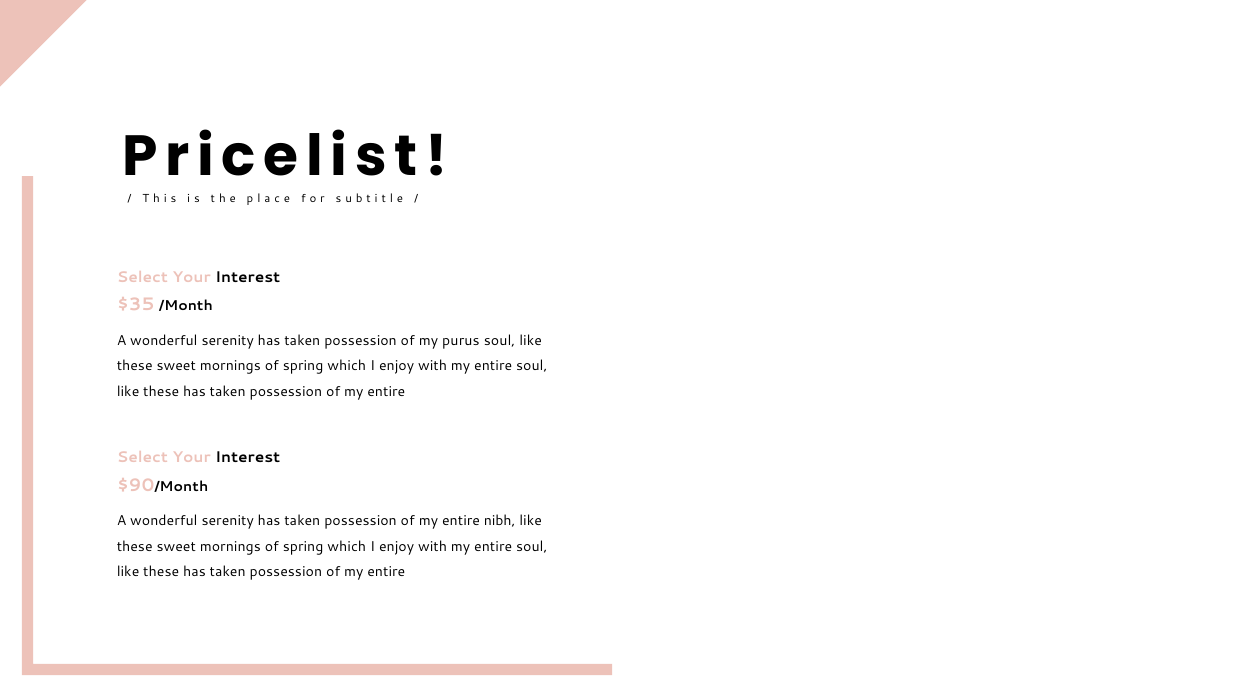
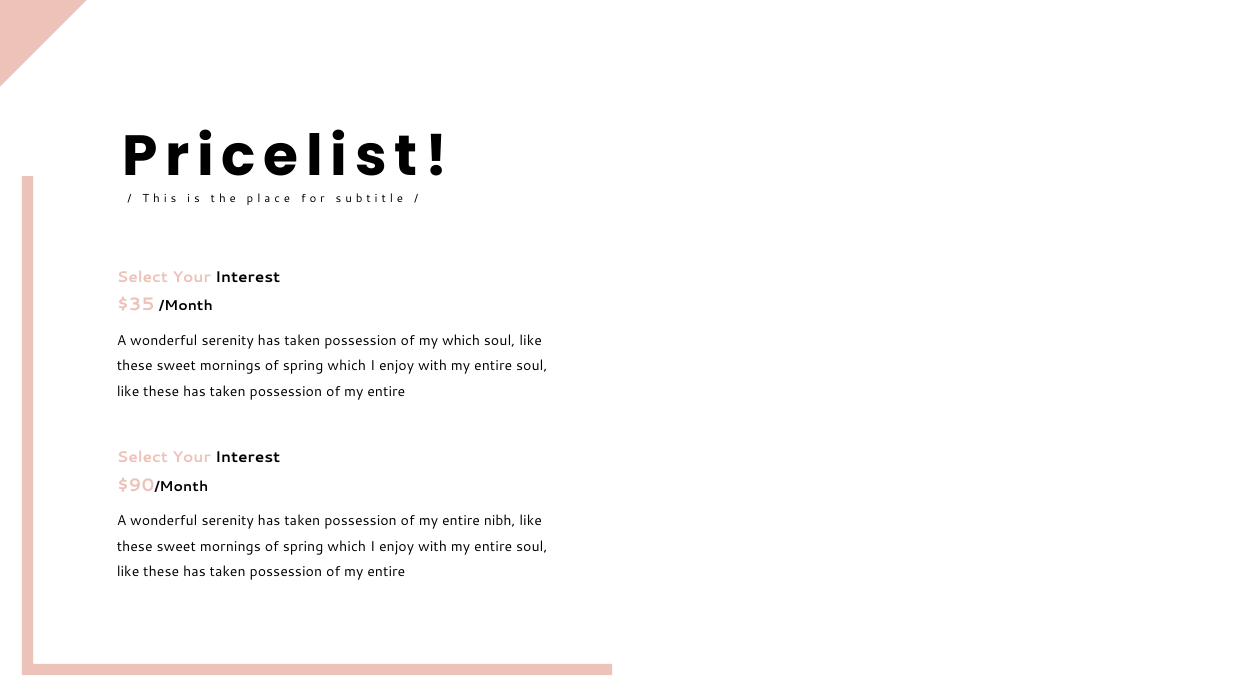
my purus: purus -> which
